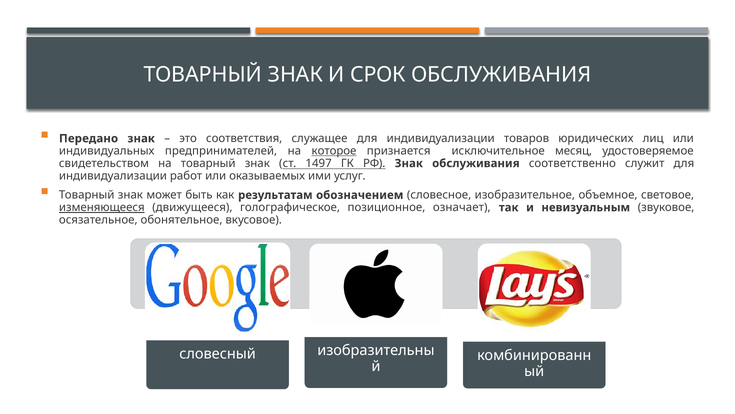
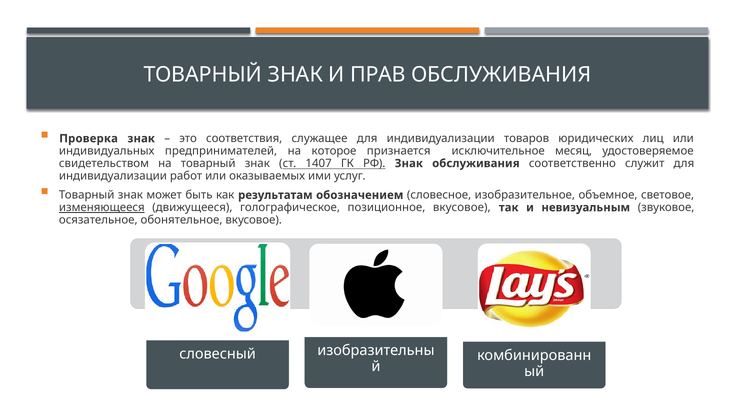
СРОК: СРОК -> ПРАВ
Передано: Передано -> Проверка
которое underline: present -> none
1497: 1497 -> 1407
позиционное означает: означает -> вкусовое
